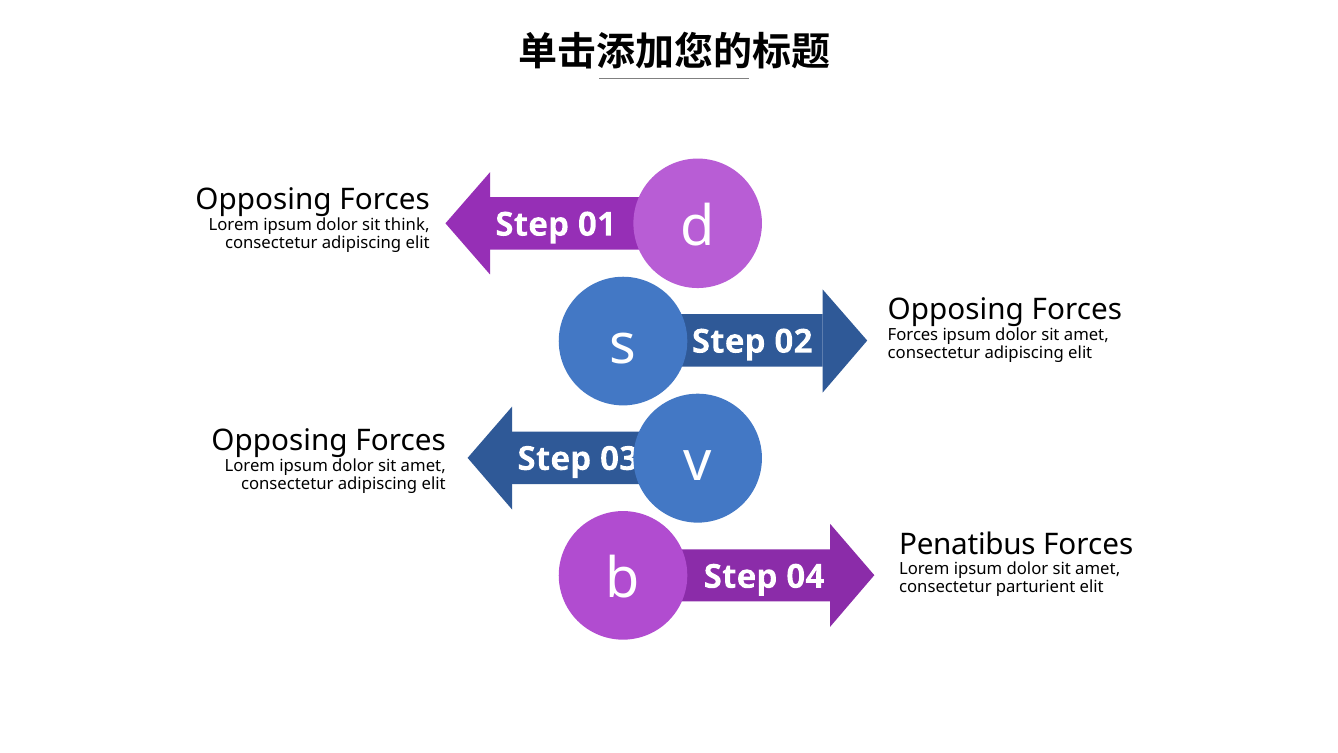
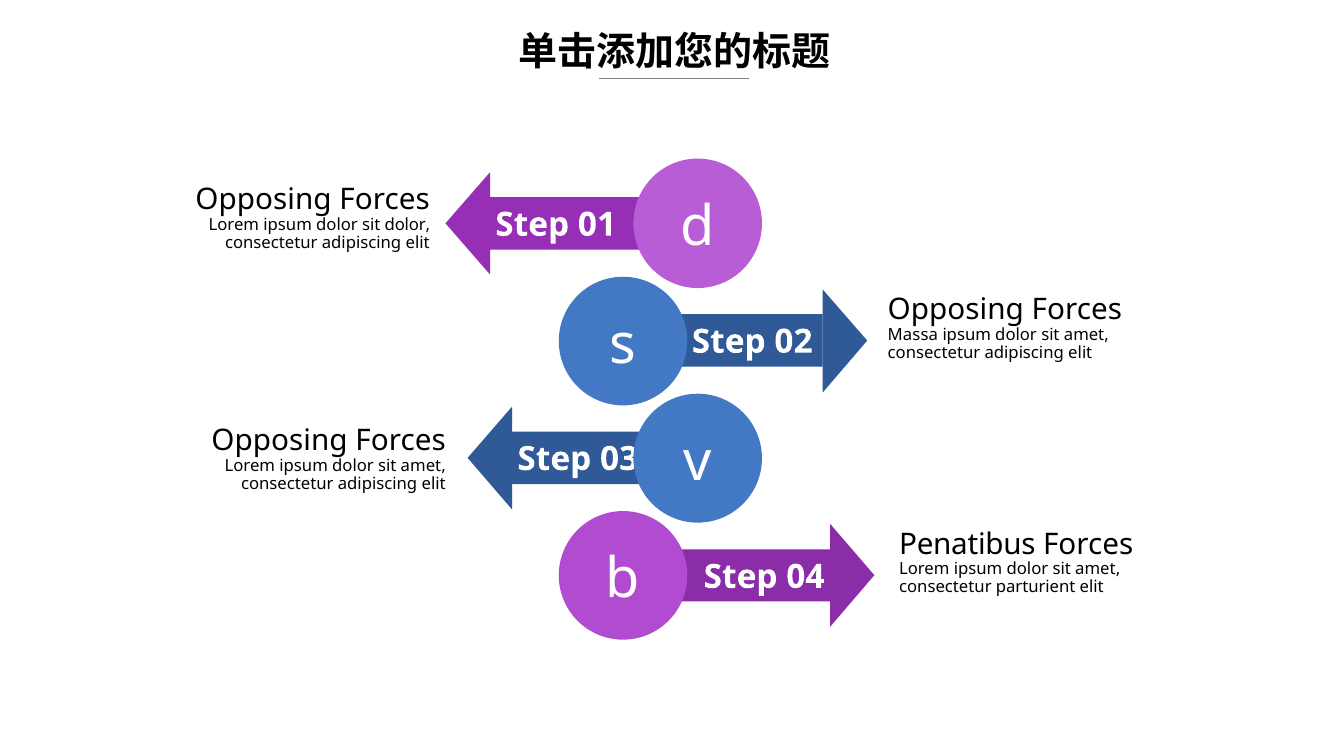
sit think: think -> dolor
Forces at (913, 335): Forces -> Massa
